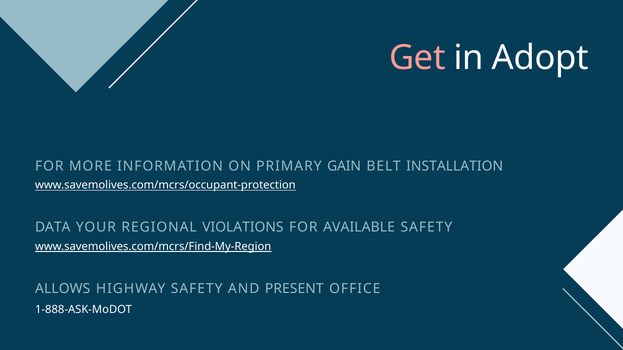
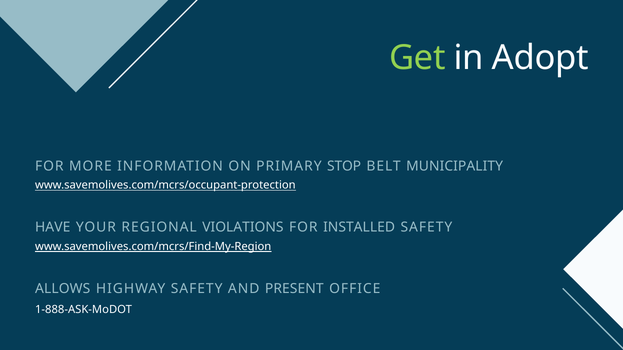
Get colour: pink -> light green
GAIN: GAIN -> STOP
INSTALLATION: INSTALLATION -> MUNICIPALITY
DATA: DATA -> HAVE
AVAILABLE: AVAILABLE -> INSTALLED
